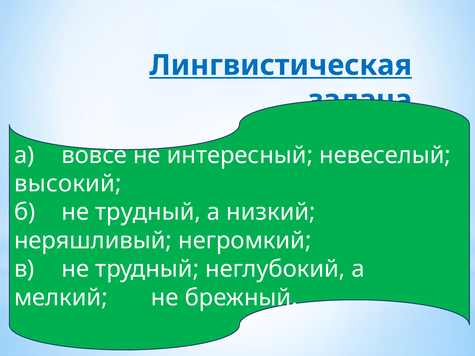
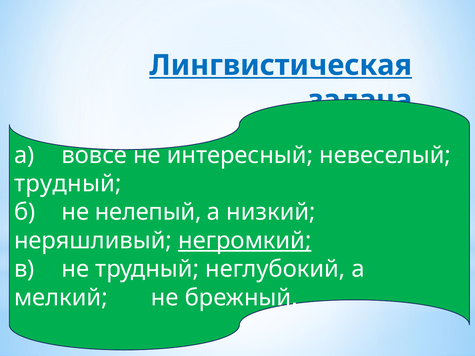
высокий at (68, 184): высокий -> трудный
б не трудный: трудный -> нелепый
негромкий underline: none -> present
